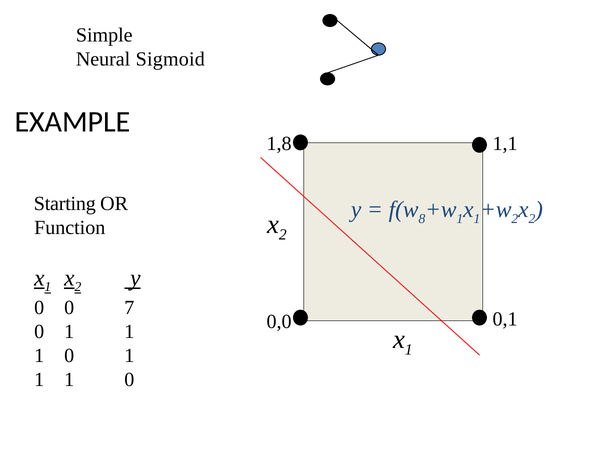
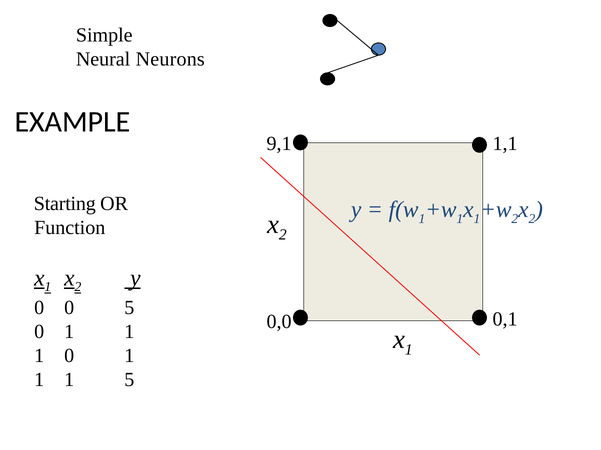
Sigmoid: Sigmoid -> Neurons
1,8: 1,8 -> 9,1
8 at (422, 219): 8 -> 1
0 7: 7 -> 5
0 at (129, 380): 0 -> 5
